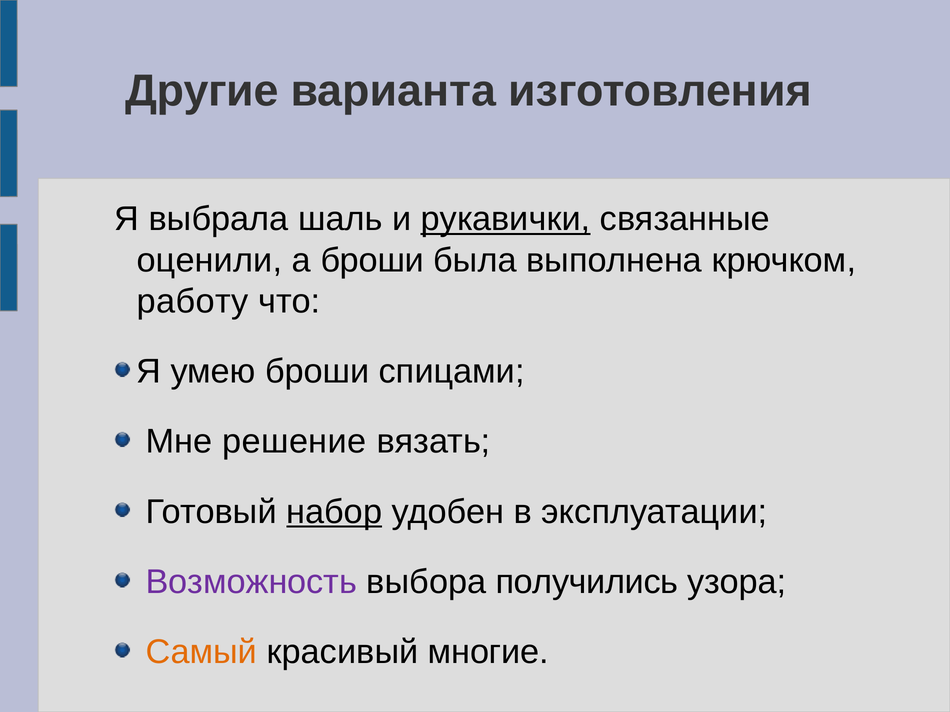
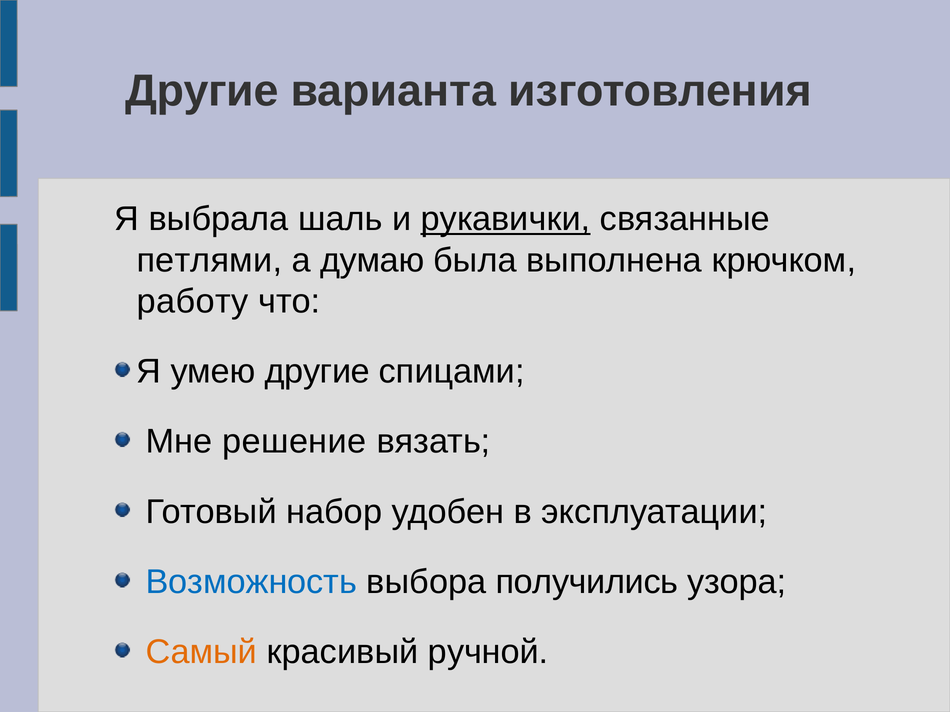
оценили: оценили -> петлями
а броши: броши -> думаю
умею броши: броши -> другие
набор underline: present -> none
Возможность colour: purple -> blue
многие: многие -> ручной
